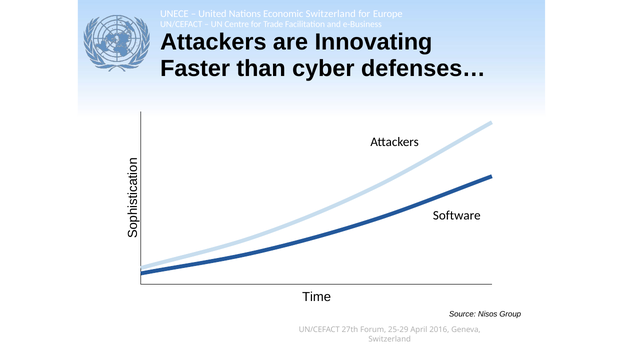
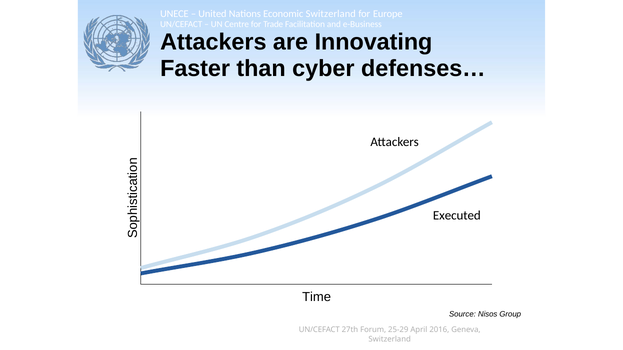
Software: Software -> Executed
